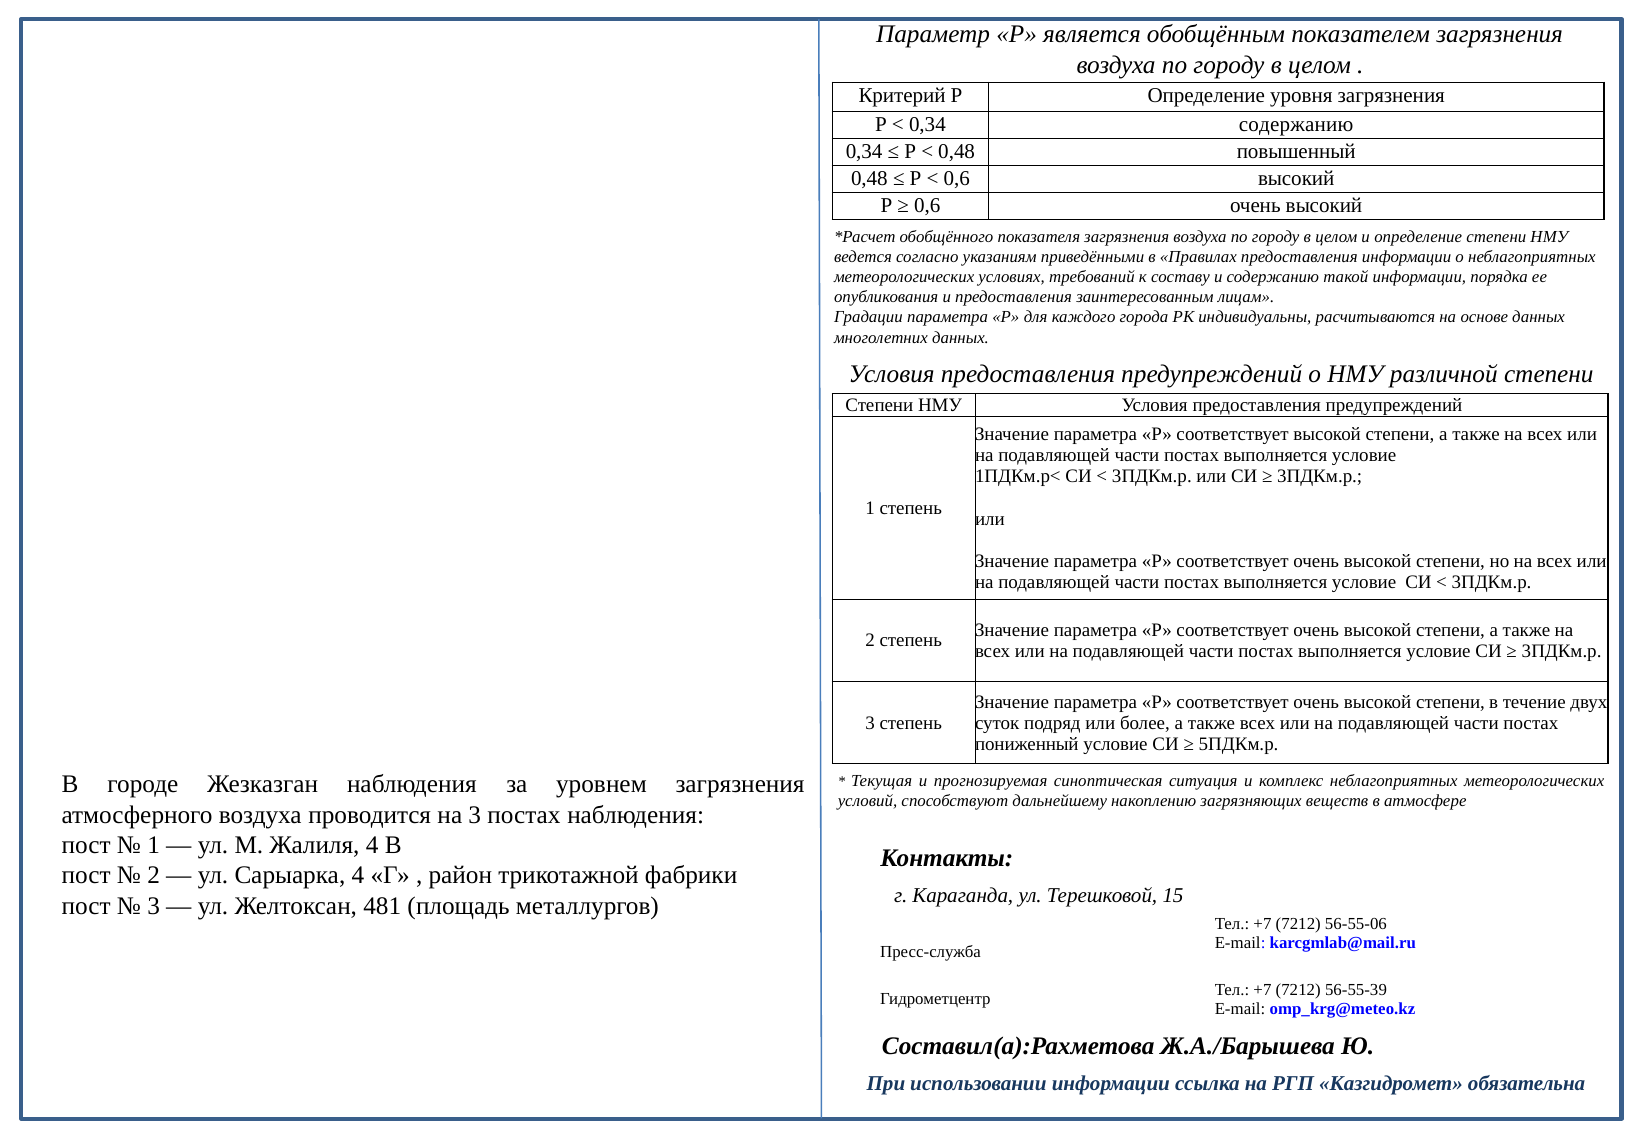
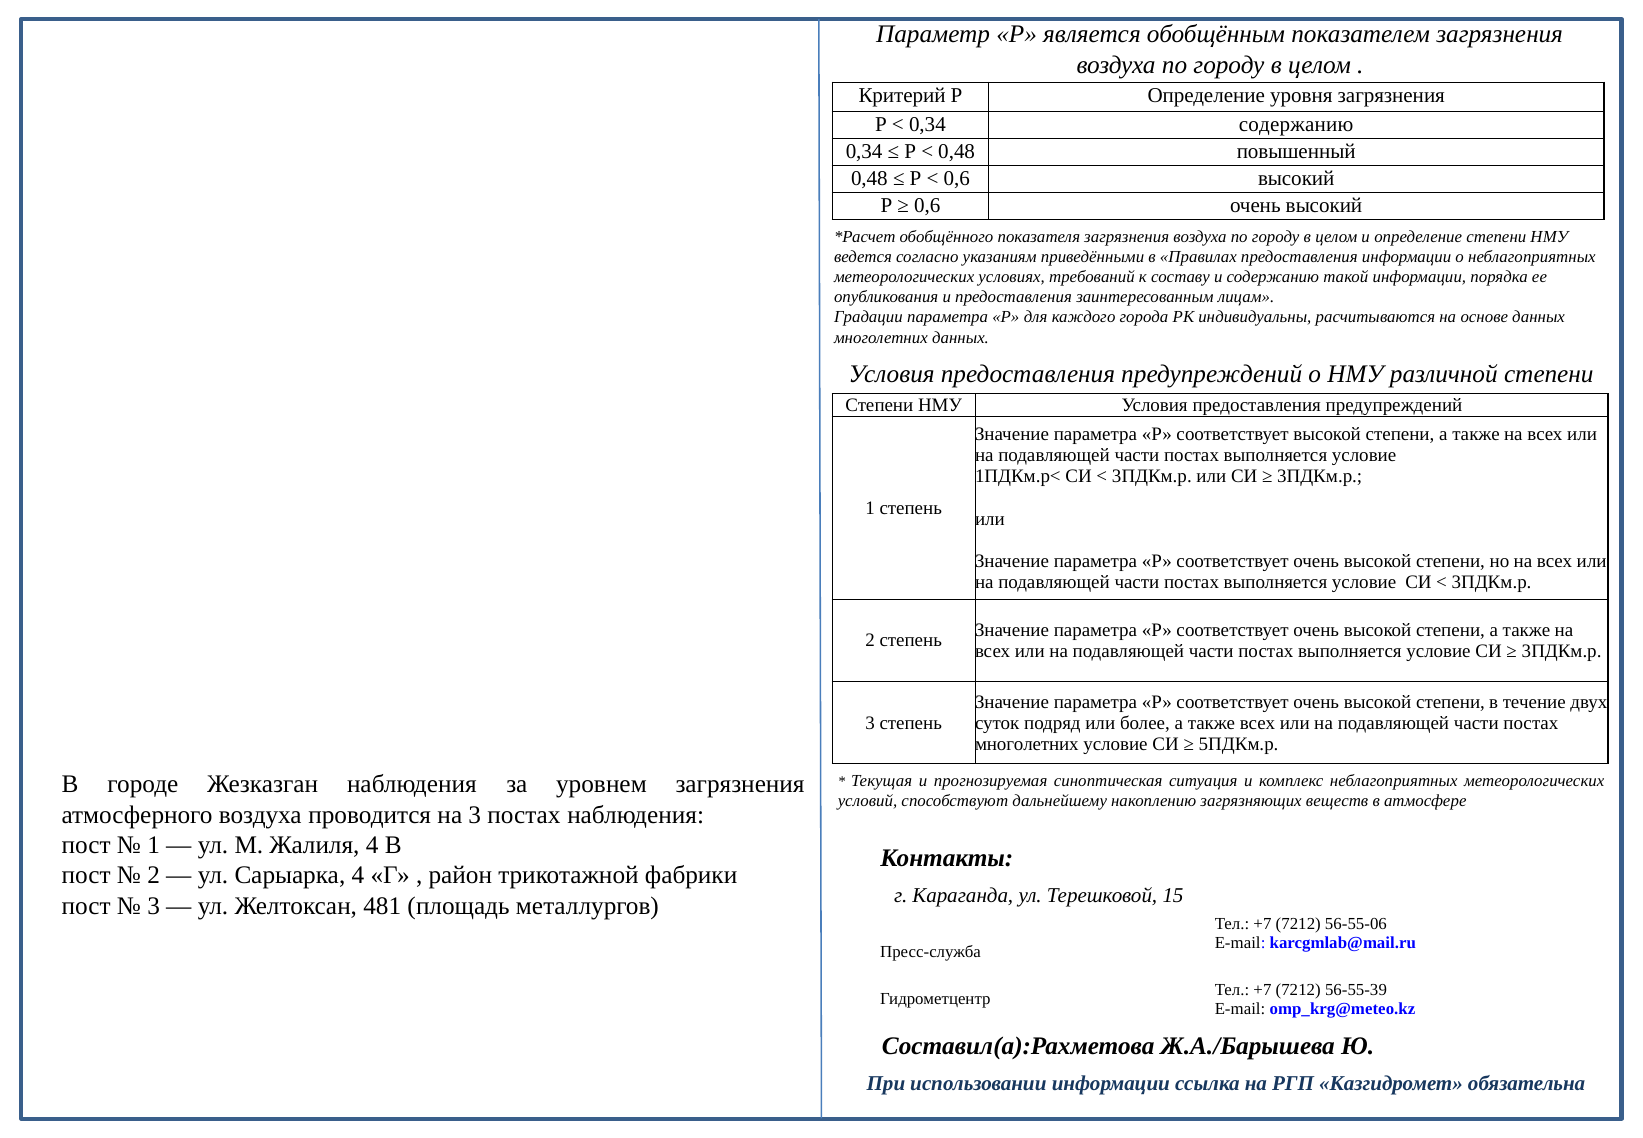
пониженный at (1027, 744): пониженный -> многолетних
